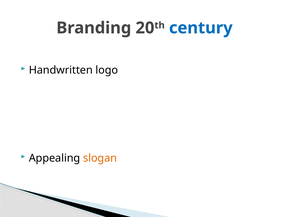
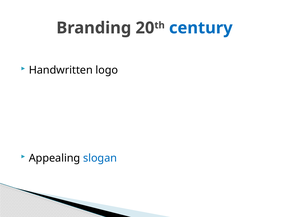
slogan colour: orange -> blue
